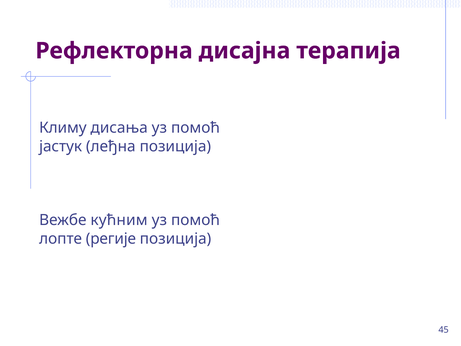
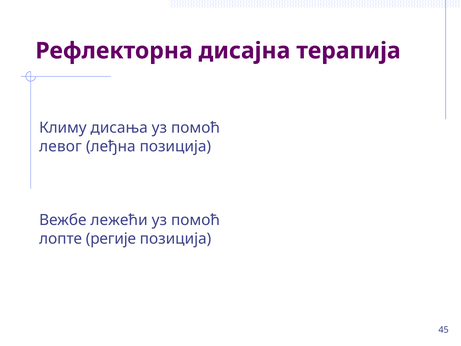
јастук: јастук -> левог
кућним: кућним -> лежећи
